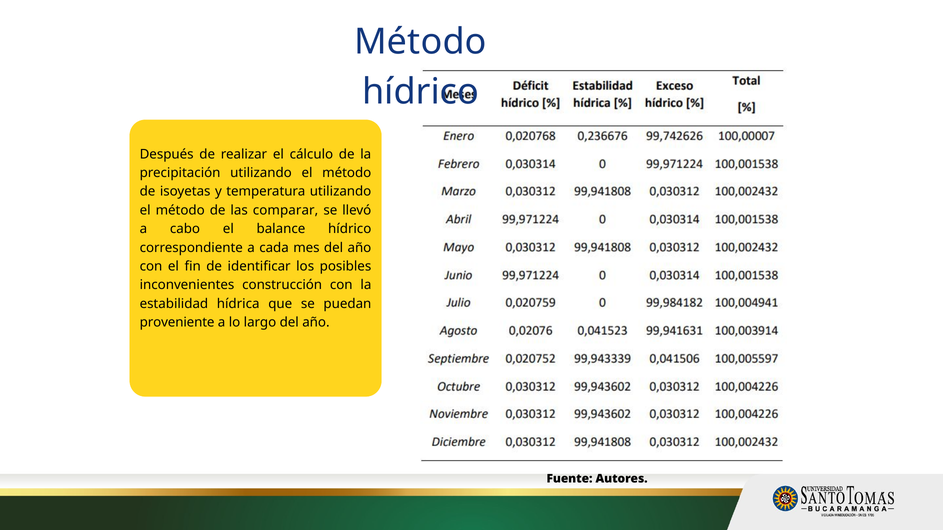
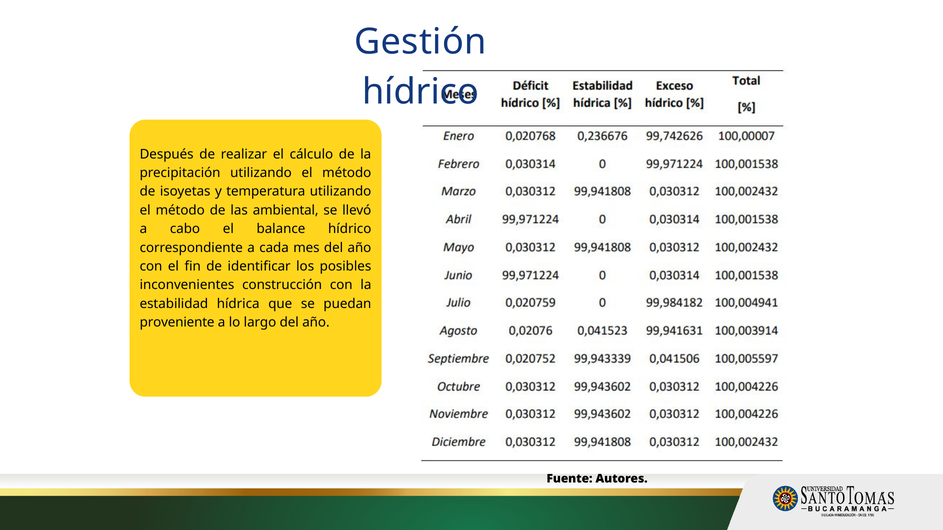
Método at (420, 42): Método -> Gestión
comparar: comparar -> ambiental
